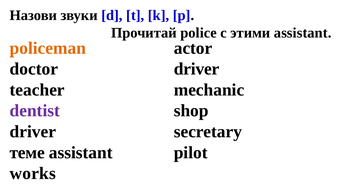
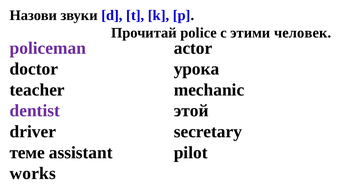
этими assistant: assistant -> человек
policeman colour: orange -> purple
driver at (197, 69): driver -> урока
shop: shop -> этой
